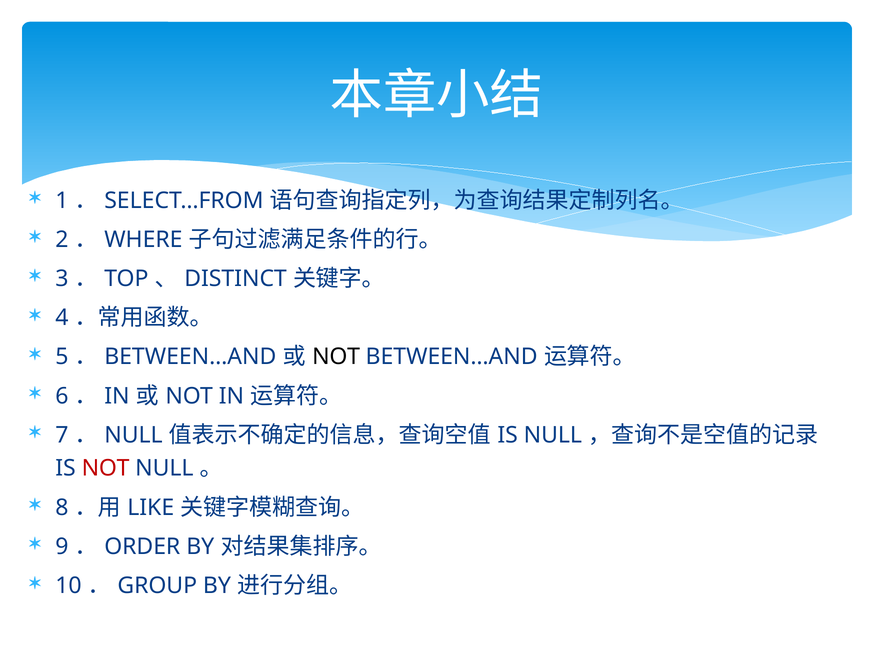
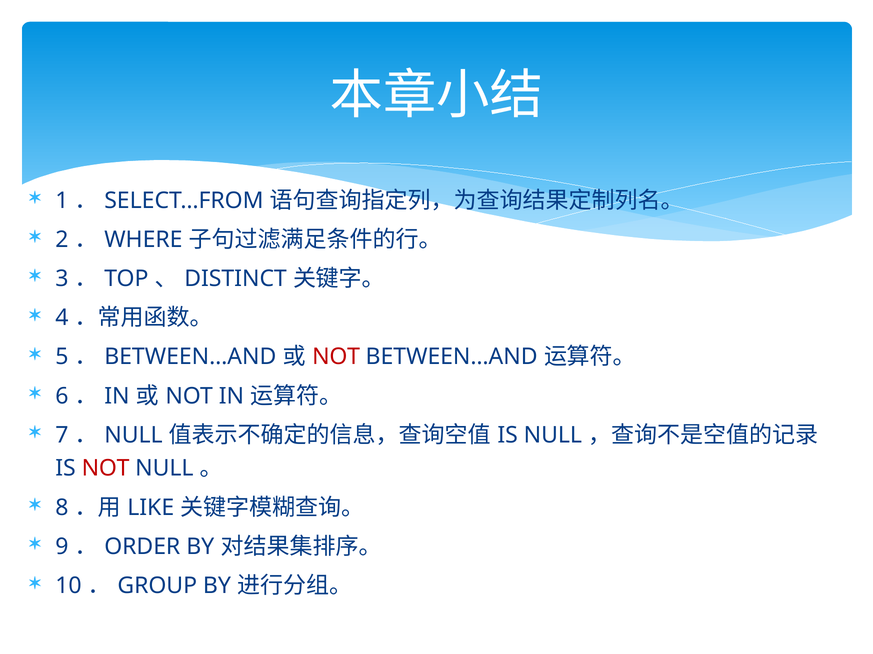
NOT at (336, 357) colour: black -> red
